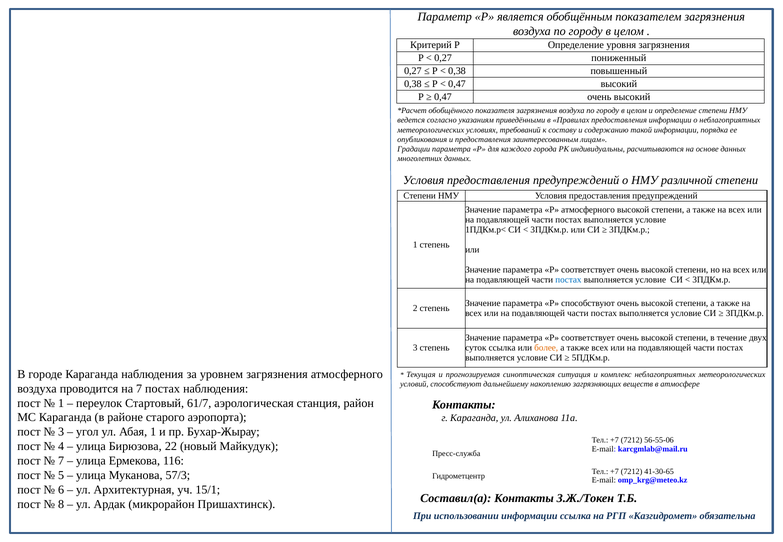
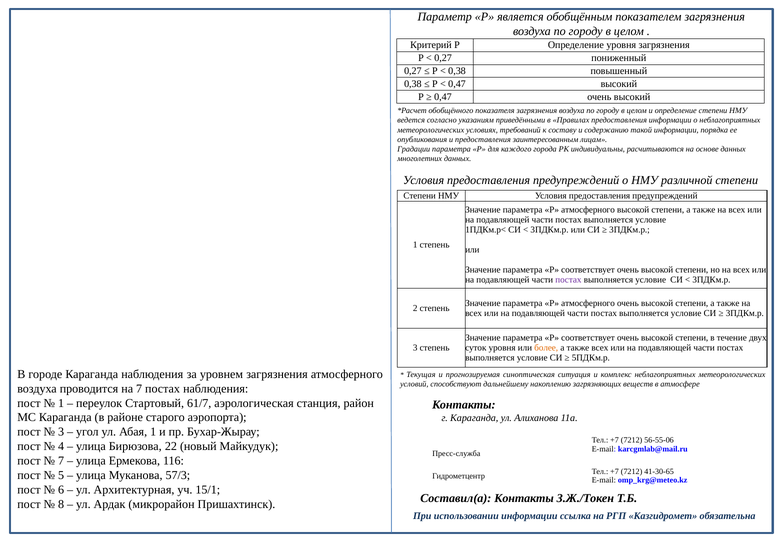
постах at (568, 280) colour: blue -> purple
способствуют at (588, 303): способствуют -> атмосферного
суток ссылка: ссылка -> уровня
